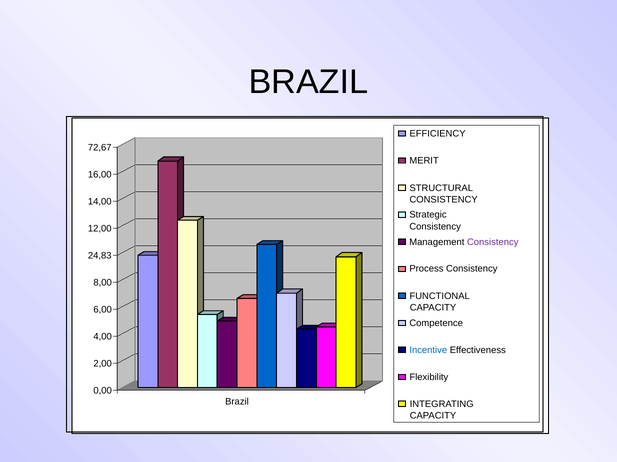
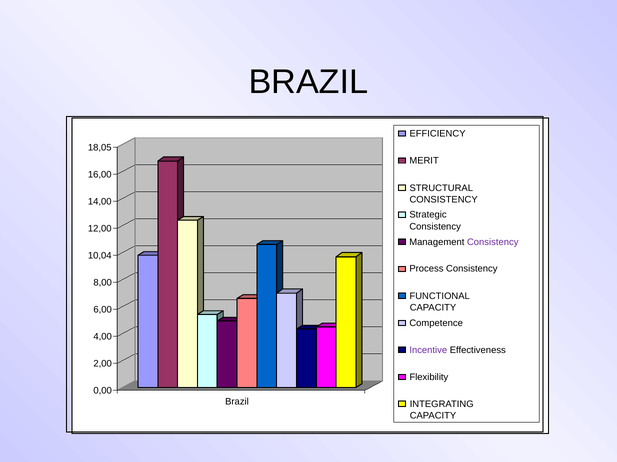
72,67: 72,67 -> 18,05
24,83: 24,83 -> 10,04
Incentive colour: blue -> purple
